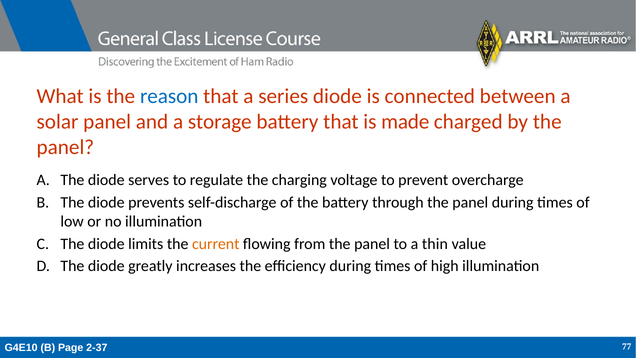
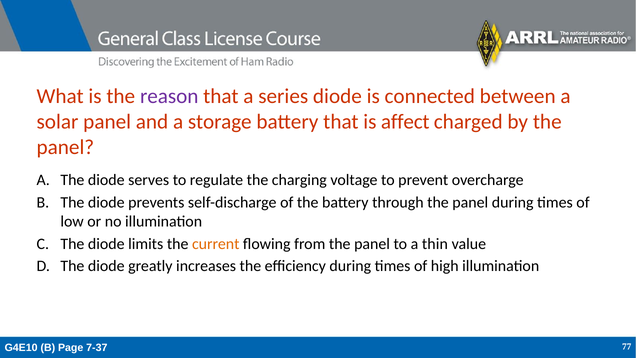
reason colour: blue -> purple
made: made -> affect
2-37: 2-37 -> 7-37
